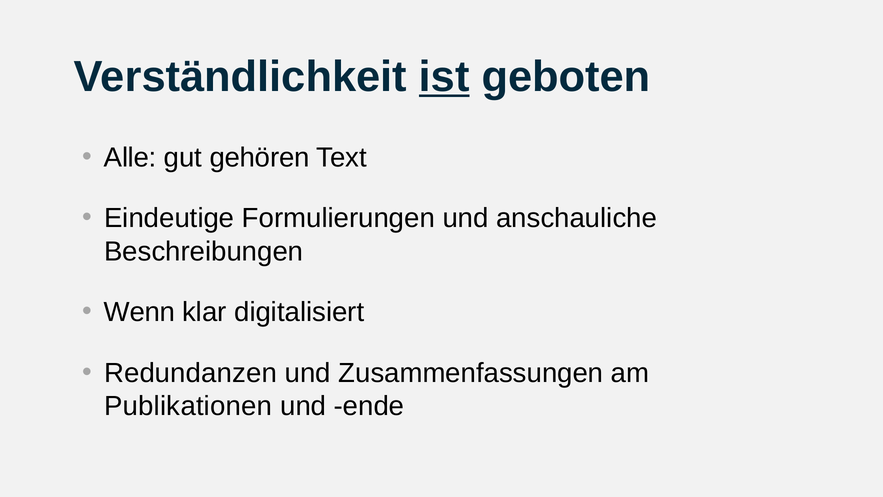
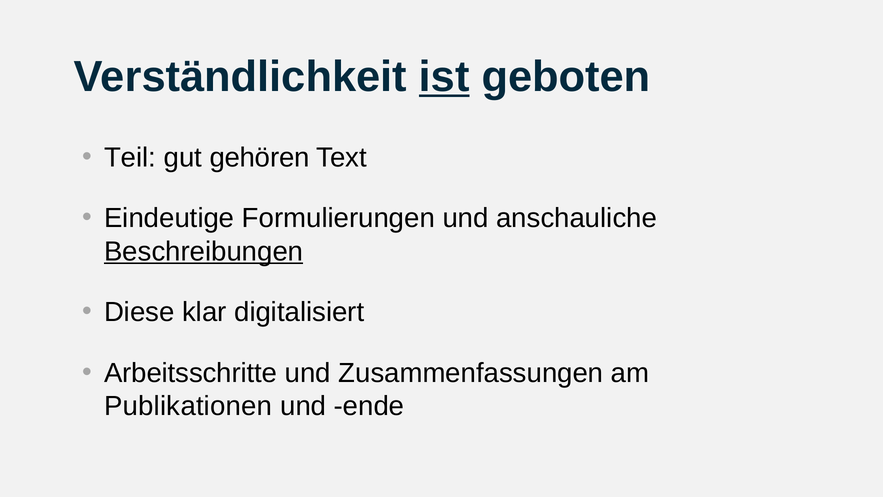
Alle: Alle -> Teil
Beschreibungen underline: none -> present
Wenn: Wenn -> Diese
Redundanzen: Redundanzen -> Arbeitsschritte
